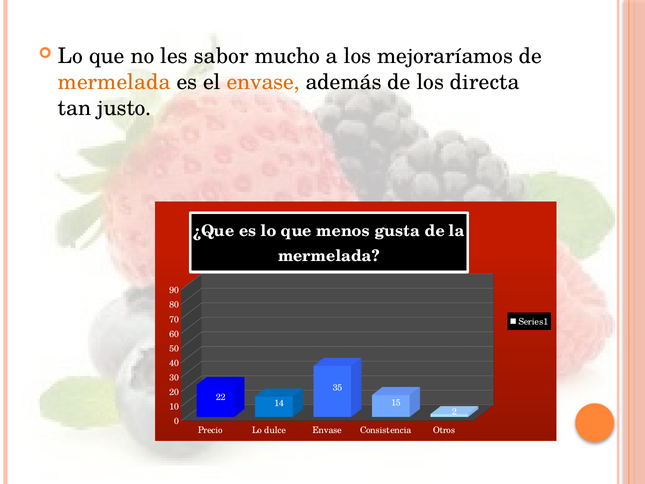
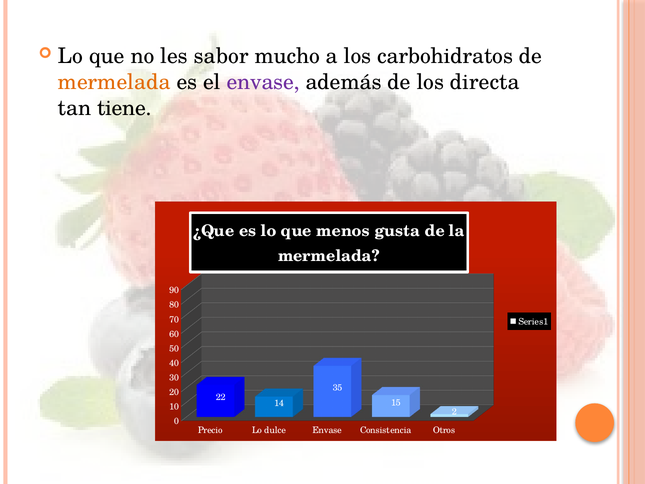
mejoraríamos: mejoraríamos -> carbohidratos
envase at (263, 82) colour: orange -> purple
justo: justo -> tiene
